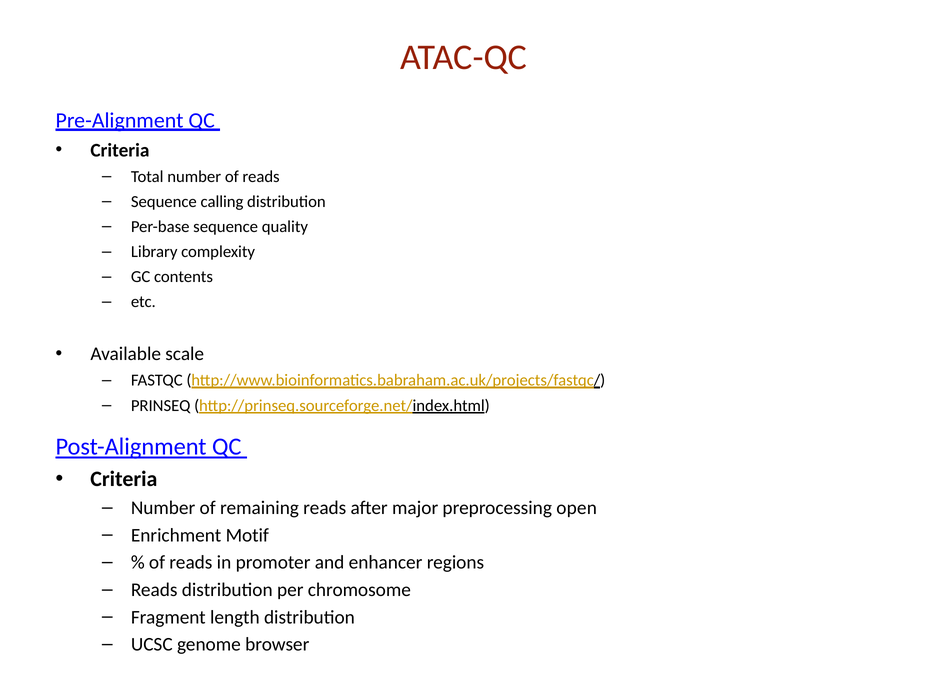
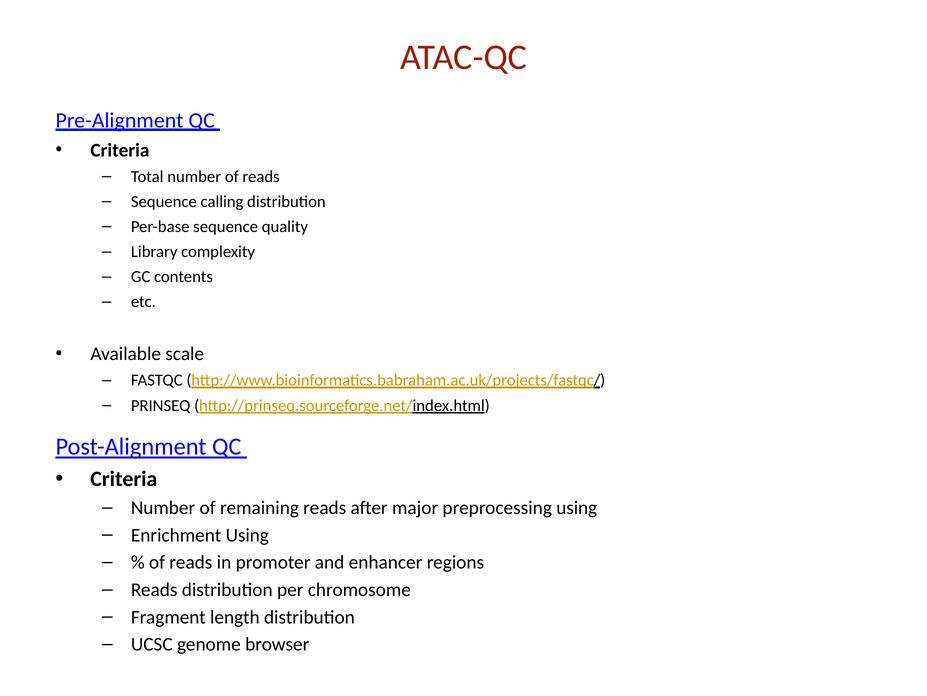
preprocessing open: open -> using
Enrichment Motif: Motif -> Using
